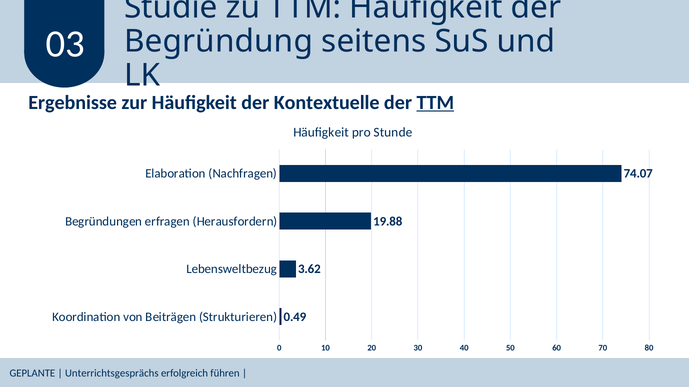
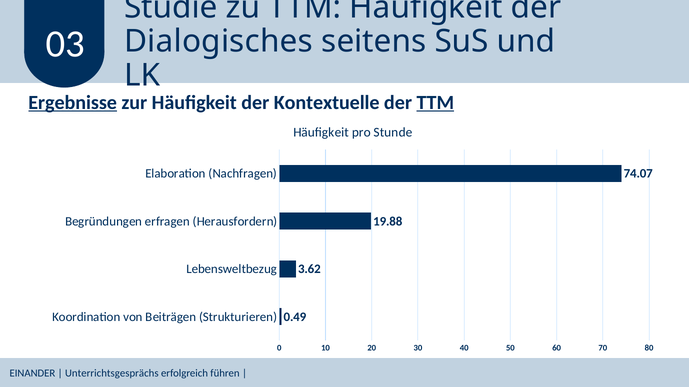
Begründung: Begründung -> Dialogisches
Ergebnisse underline: none -> present
GEPLANTE: GEPLANTE -> EINANDER
